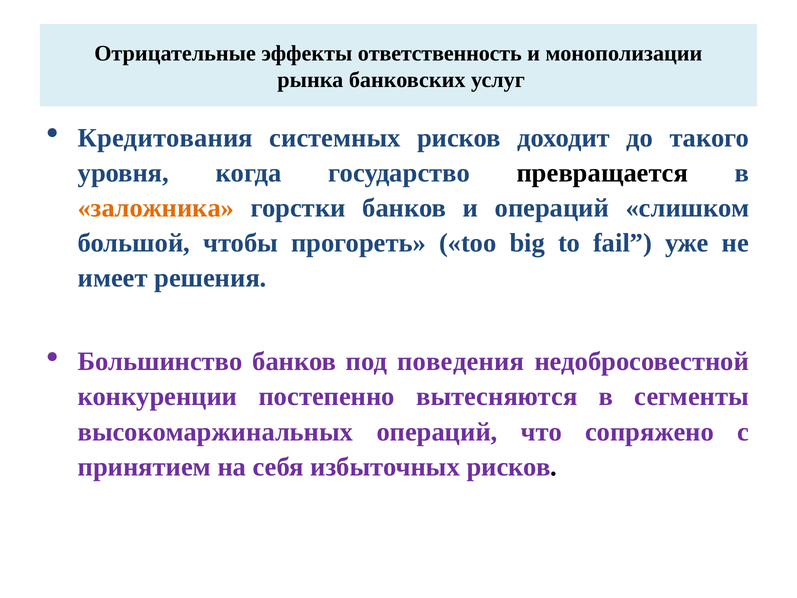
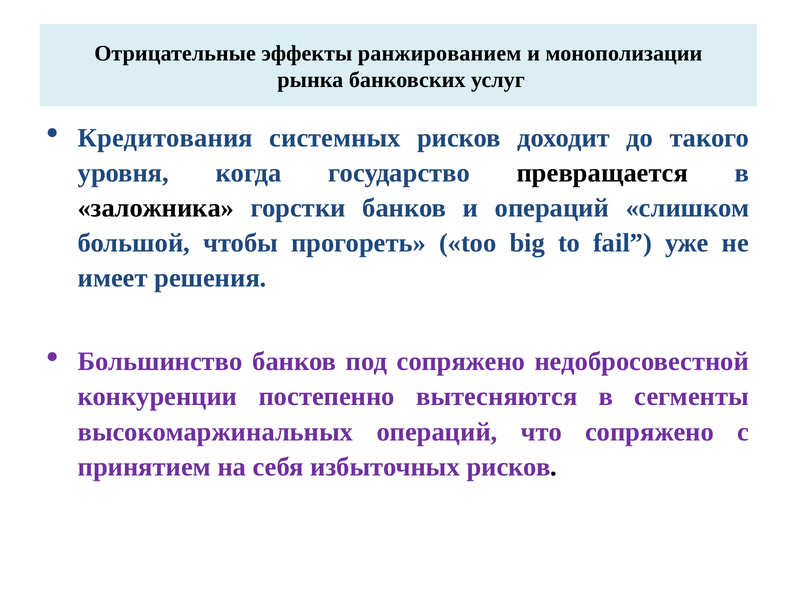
ответственность: ответственность -> ранжированием
заложника colour: orange -> black
под поведения: поведения -> сопряжено
